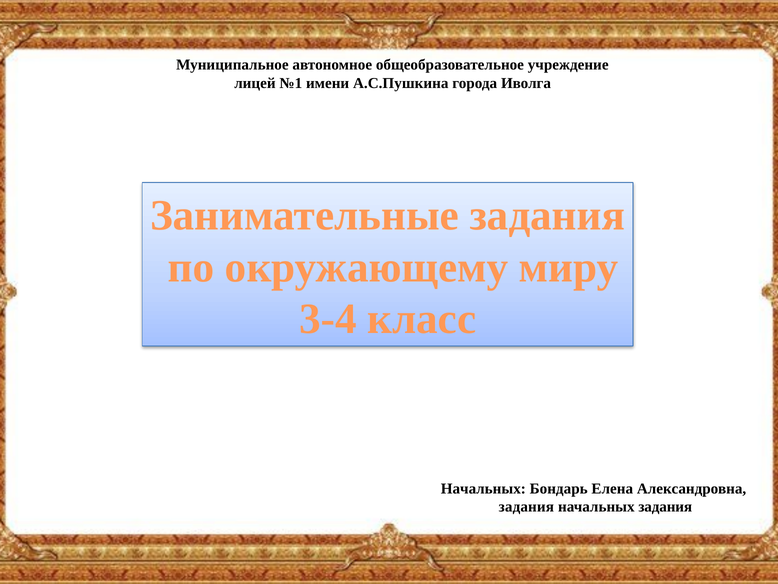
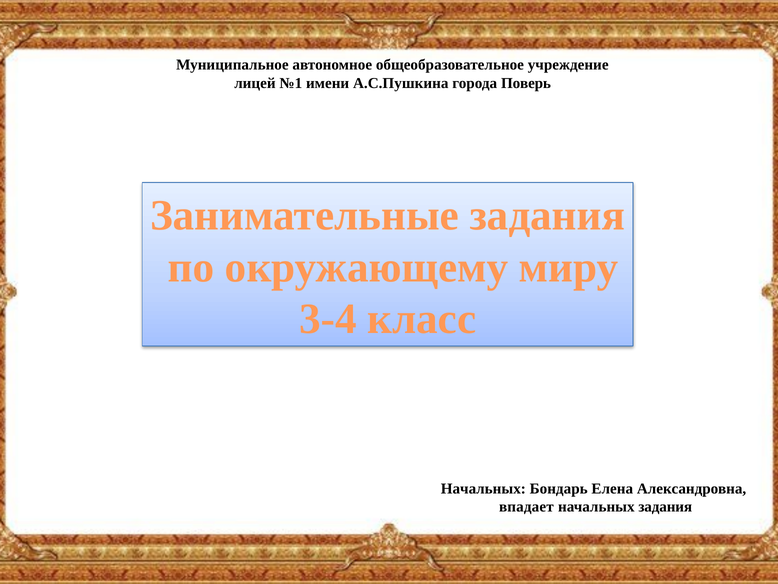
Иволга: Иволга -> Поверь
задания at (526, 506): задания -> впадает
